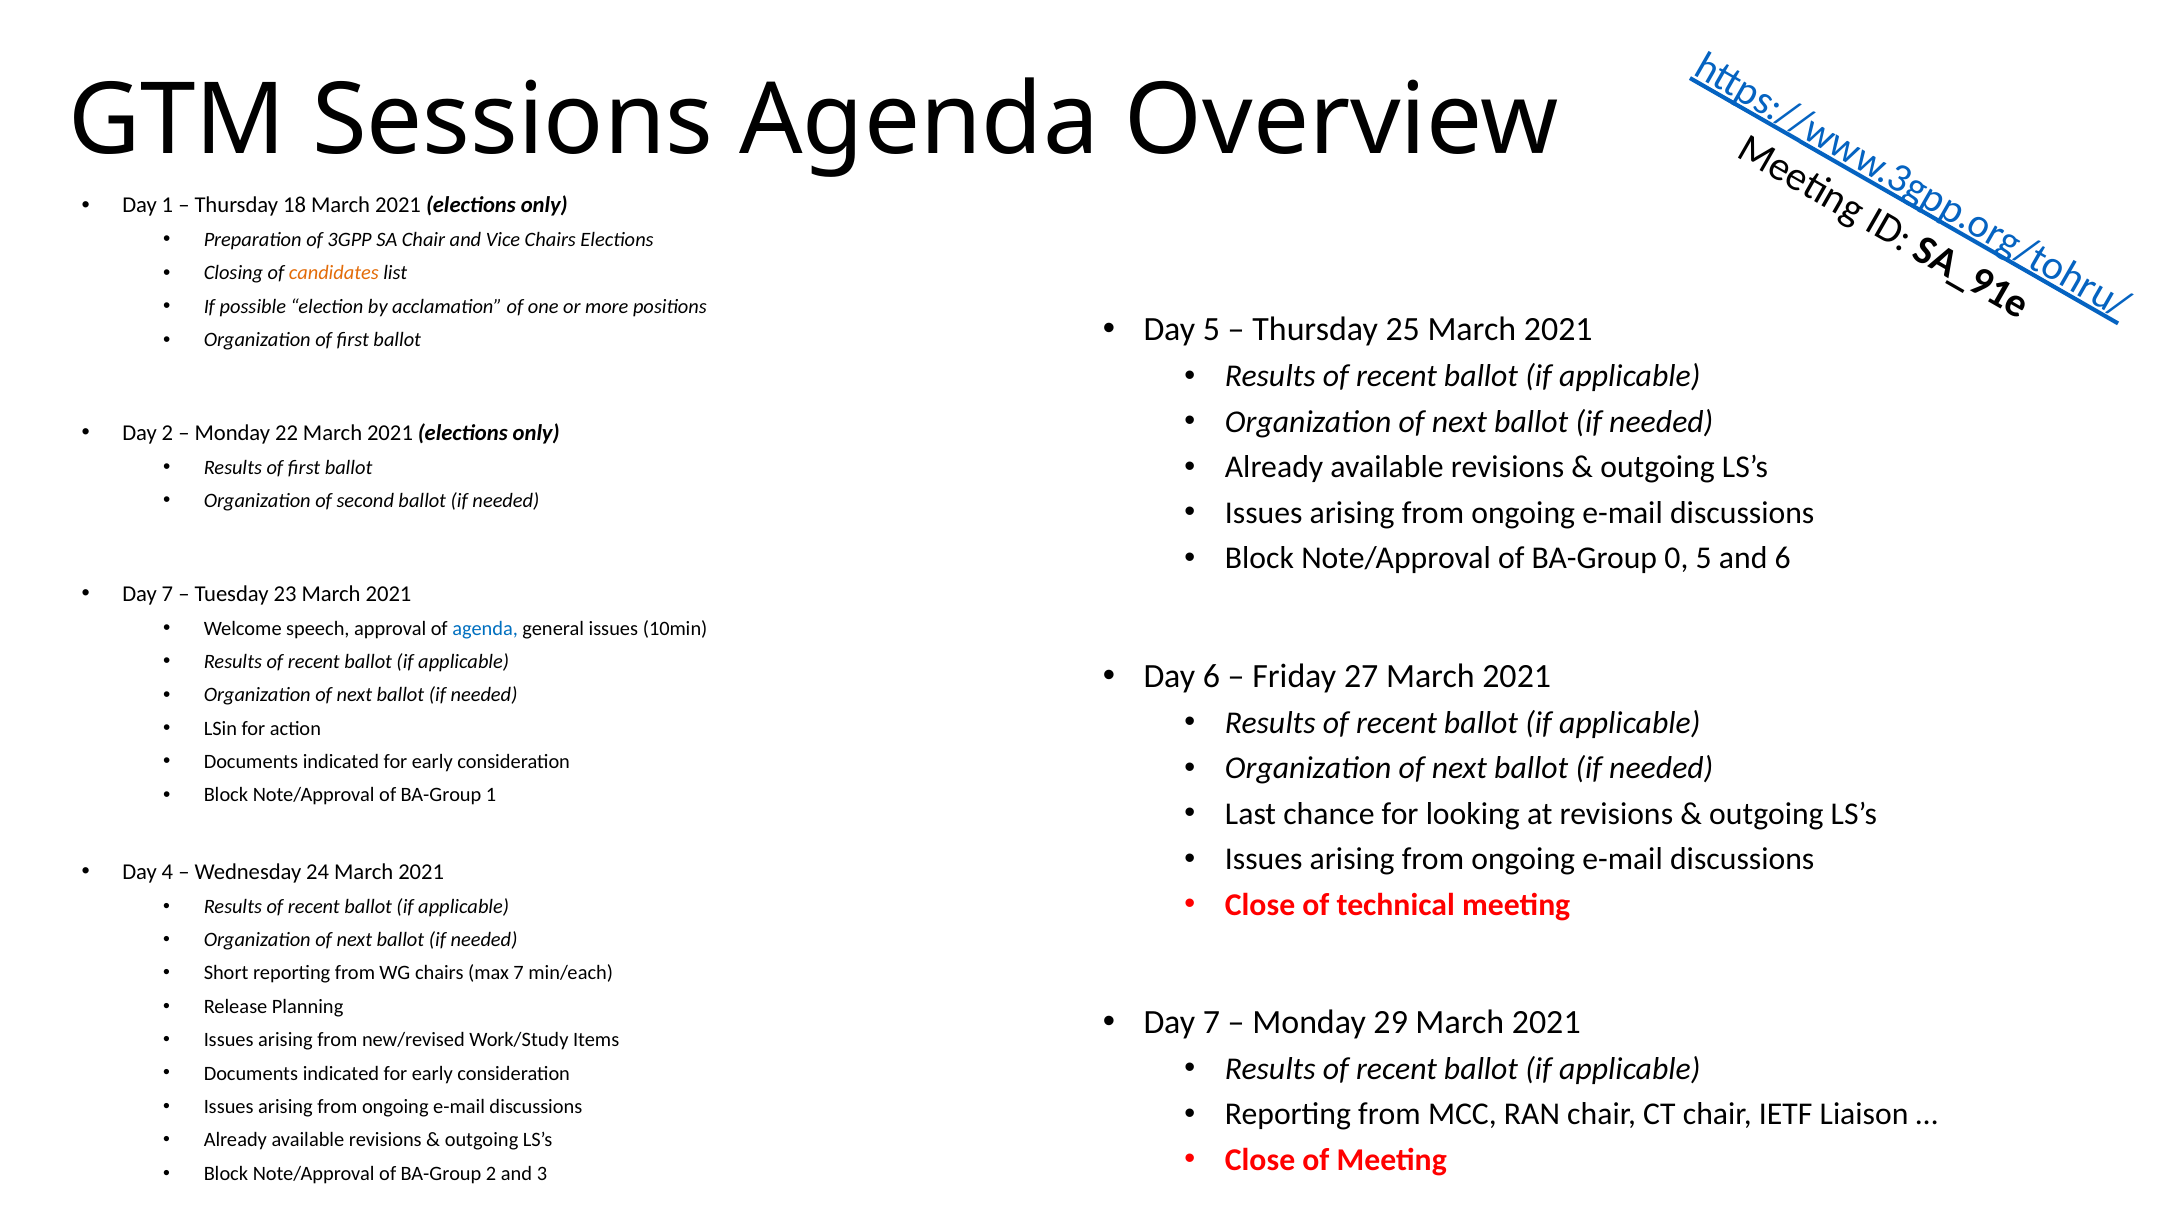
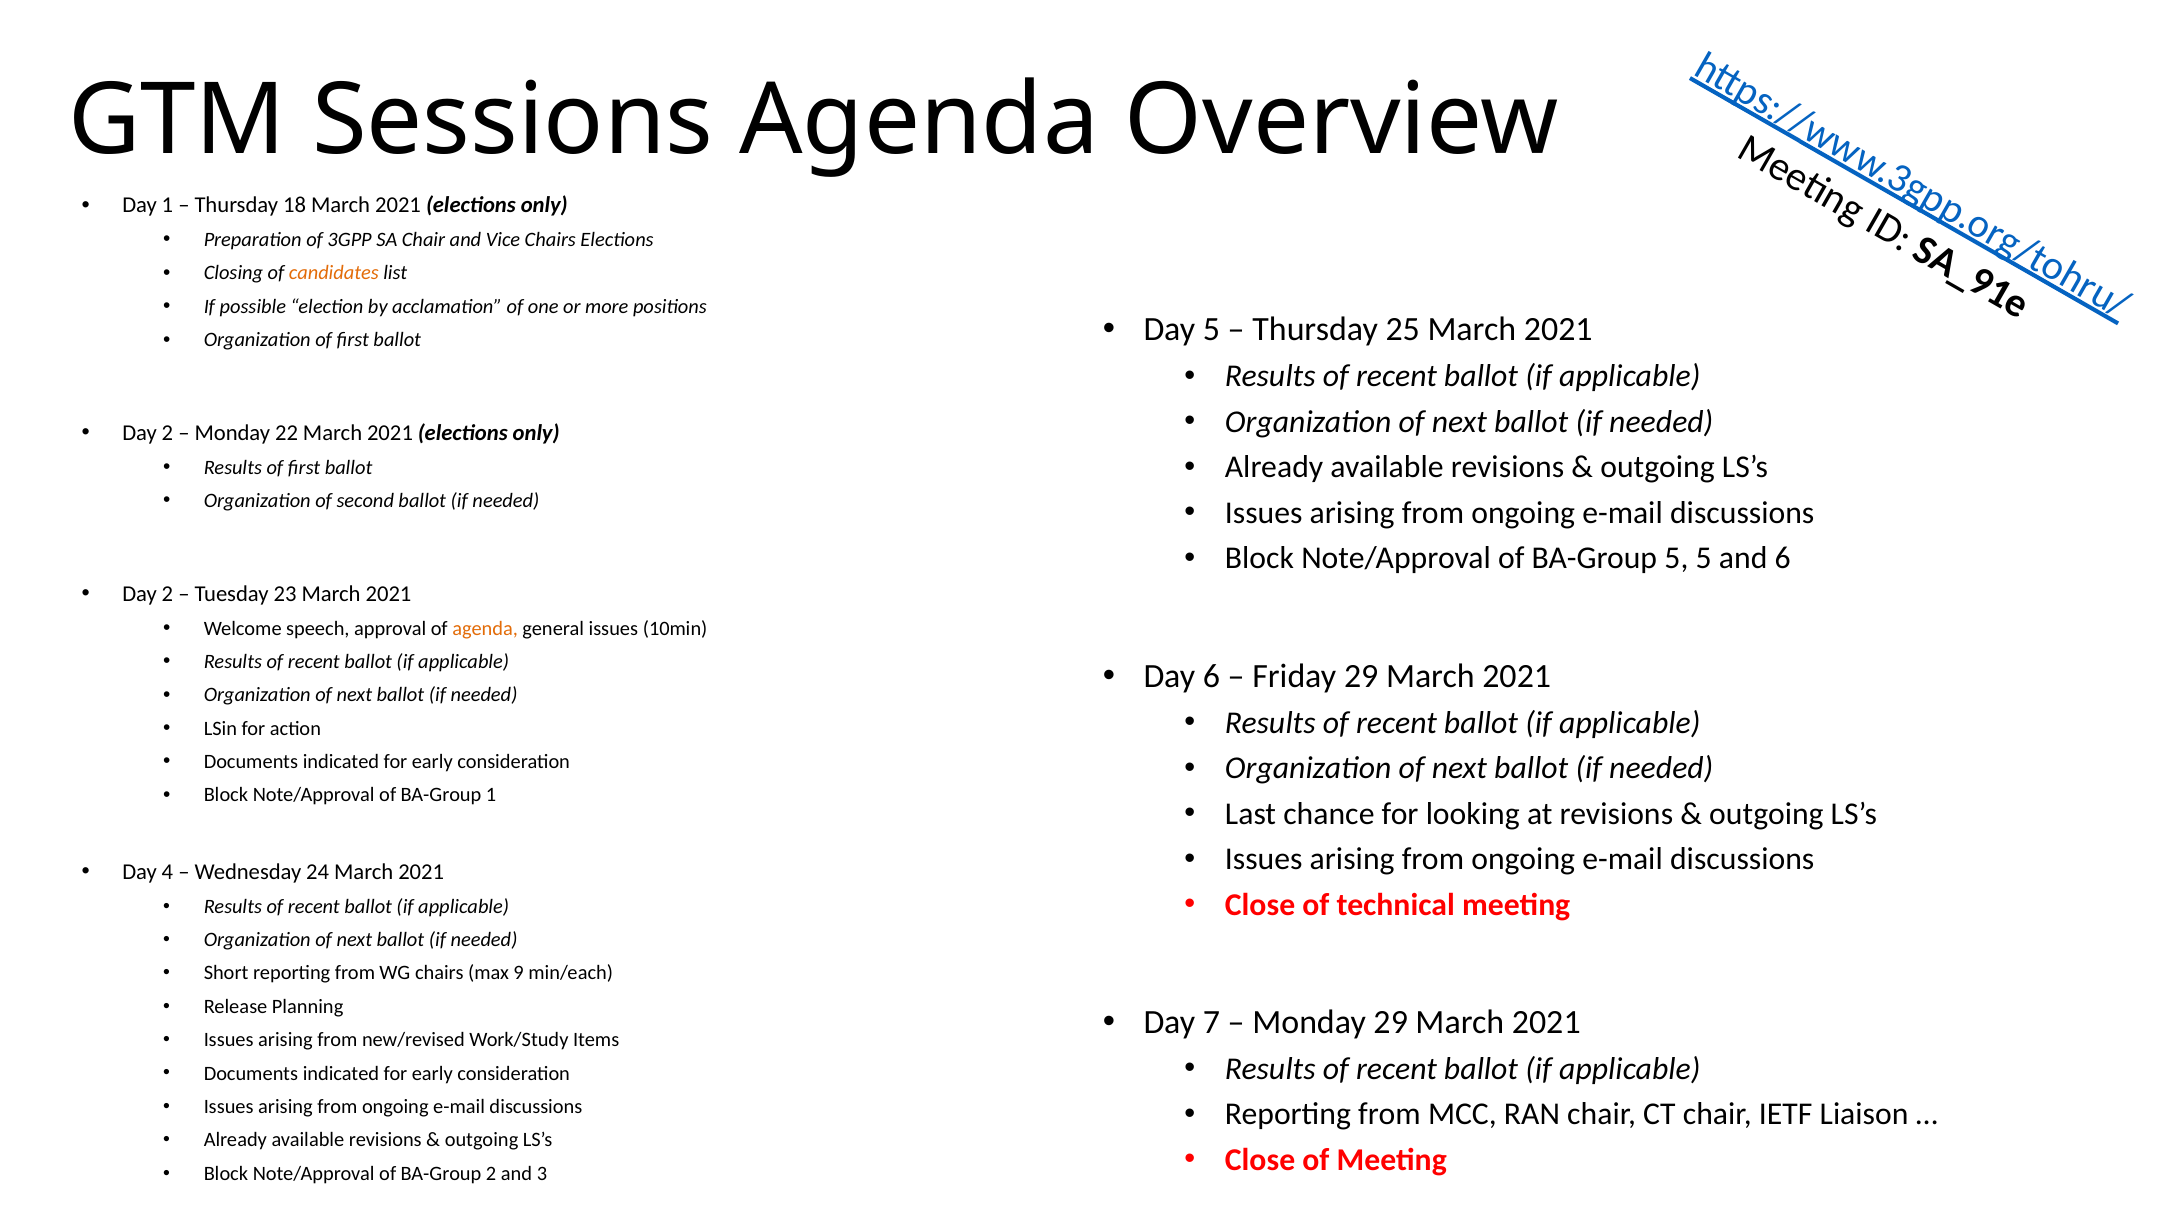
BA-Group 0: 0 -> 5
7 at (167, 594): 7 -> 2
agenda at (485, 629) colour: blue -> orange
Friday 27: 27 -> 29
max 7: 7 -> 9
